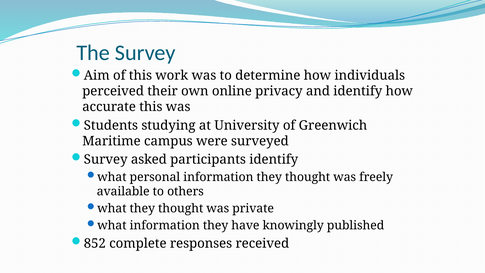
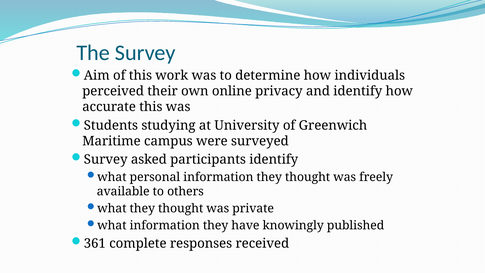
852: 852 -> 361
